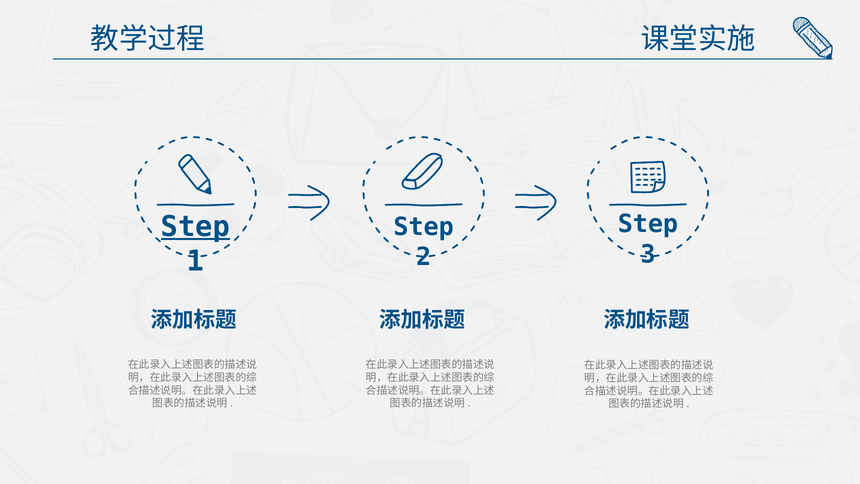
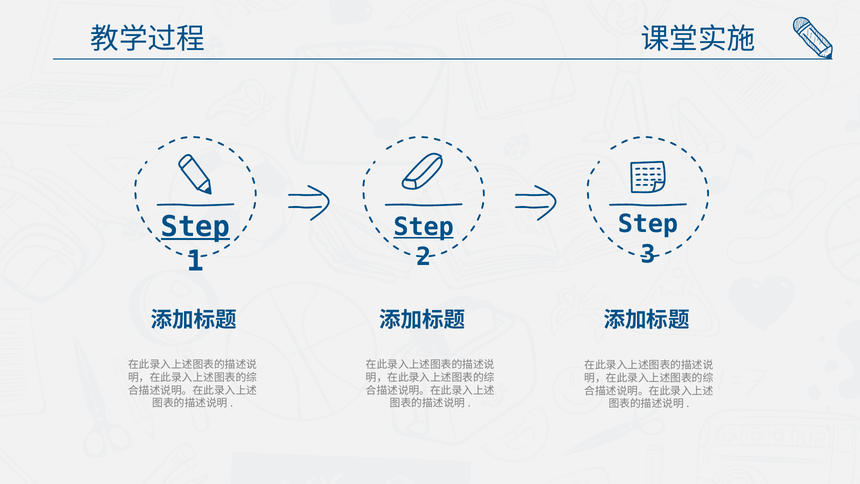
Step at (424, 227) underline: none -> present
